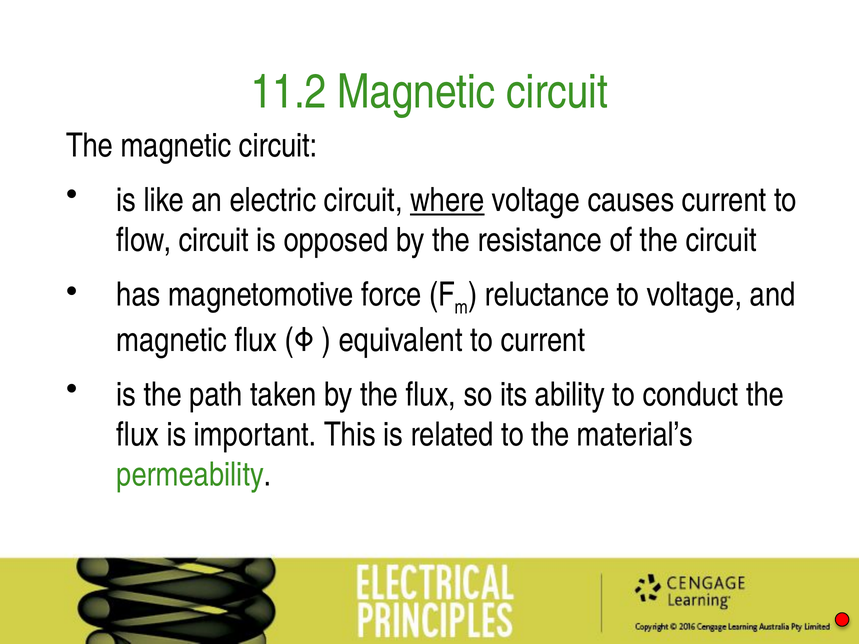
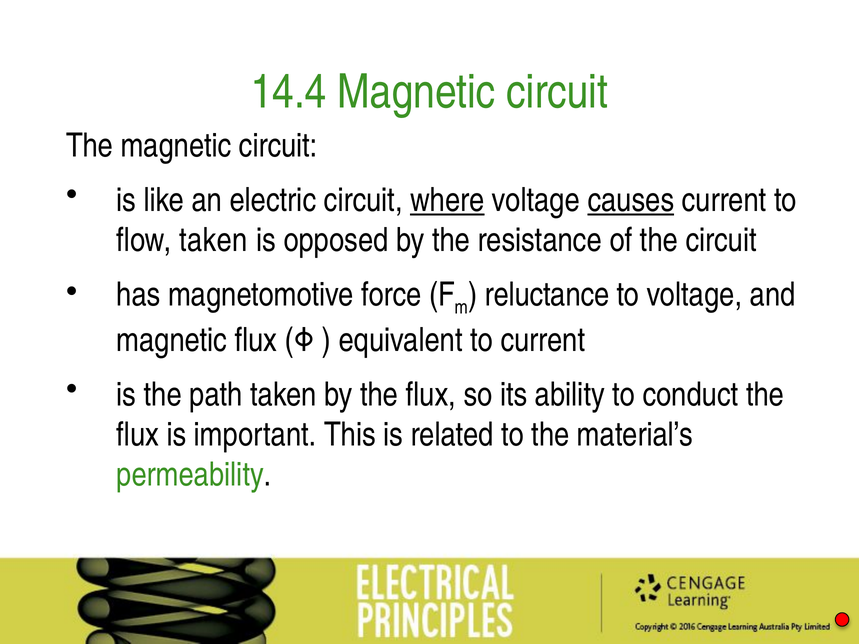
11.2: 11.2 -> 14.4
causes underline: none -> present
flow circuit: circuit -> taken
